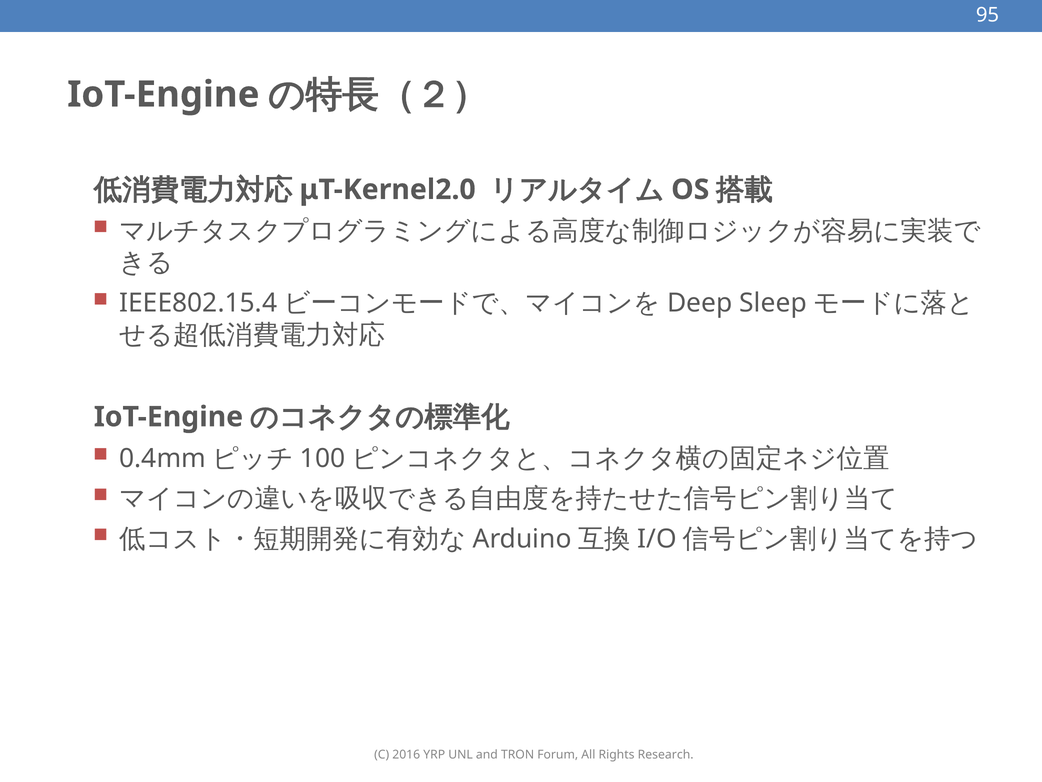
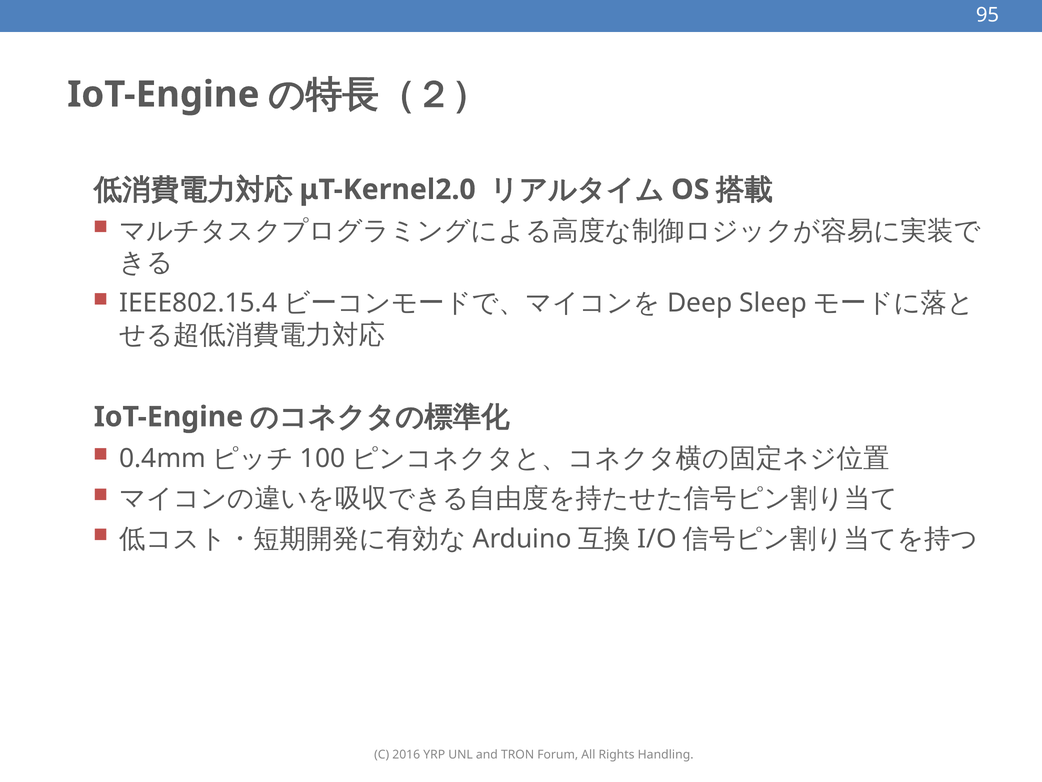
Research: Research -> Handling
